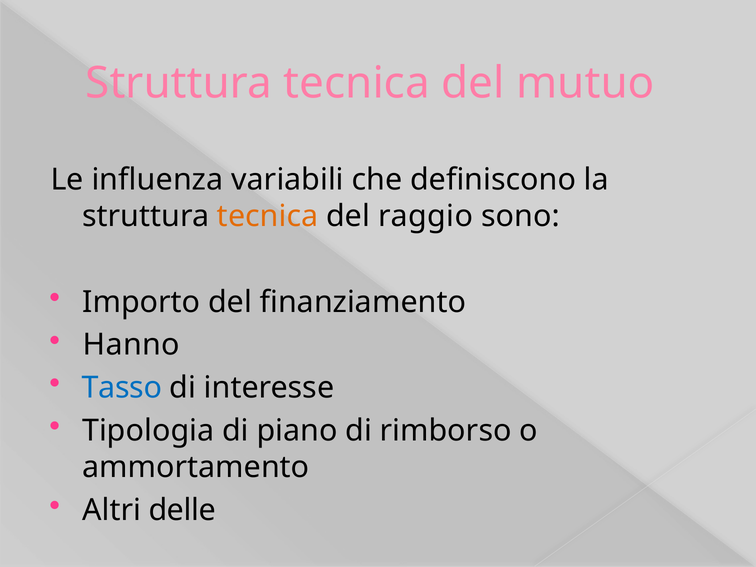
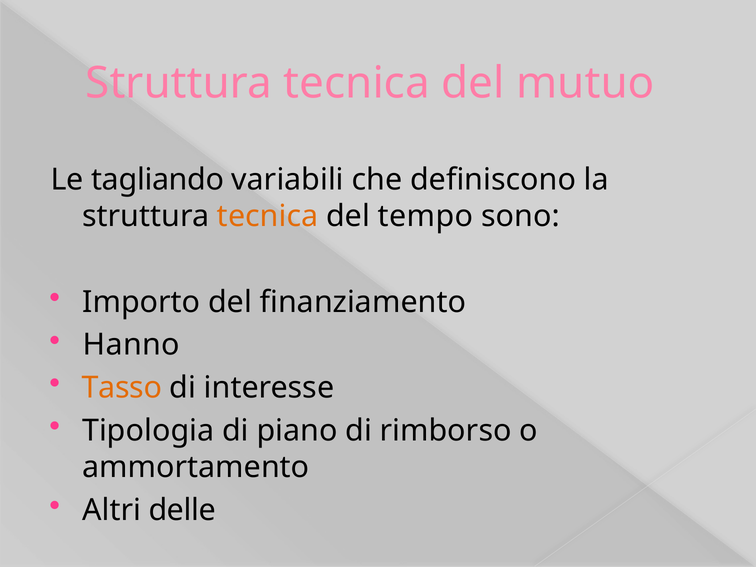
influenza: influenza -> tagliando
raggio: raggio -> tempo
Tasso colour: blue -> orange
